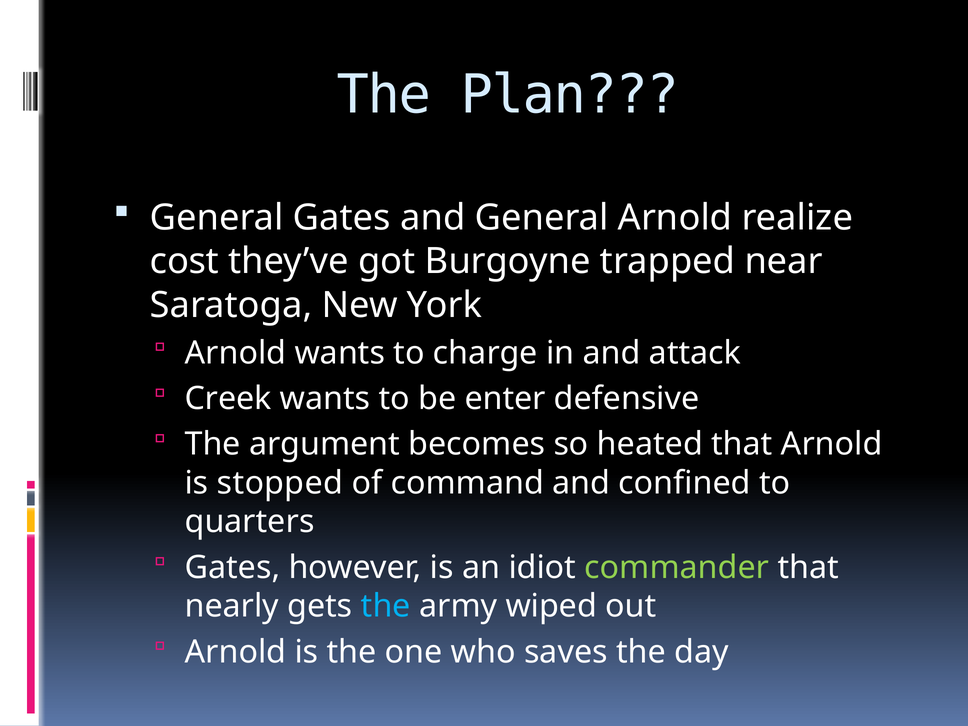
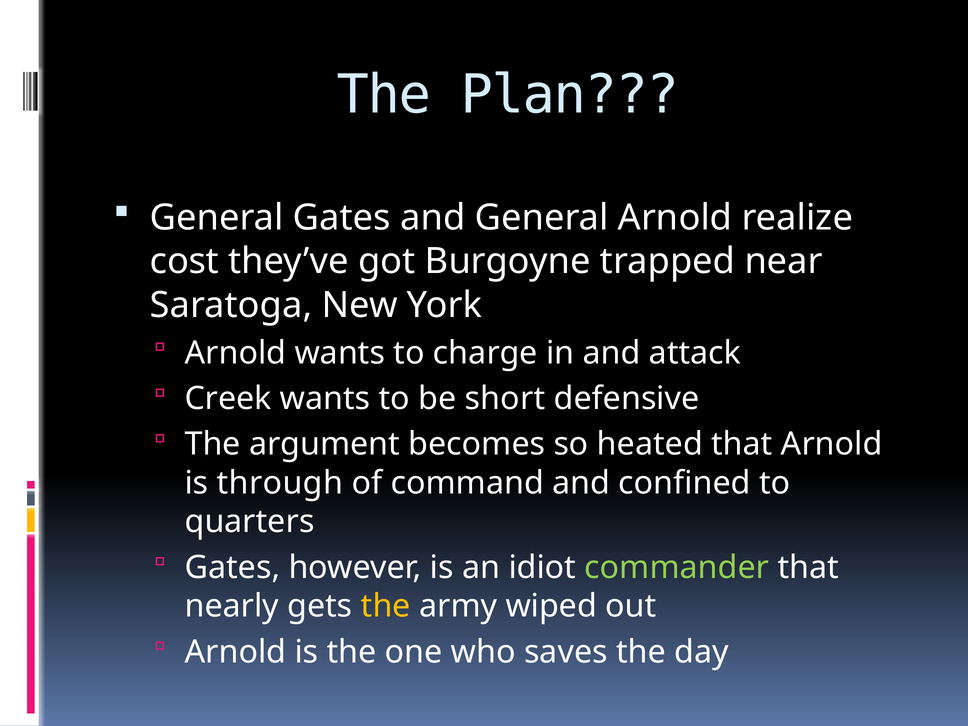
enter: enter -> short
stopped: stopped -> through
the at (386, 606) colour: light blue -> yellow
